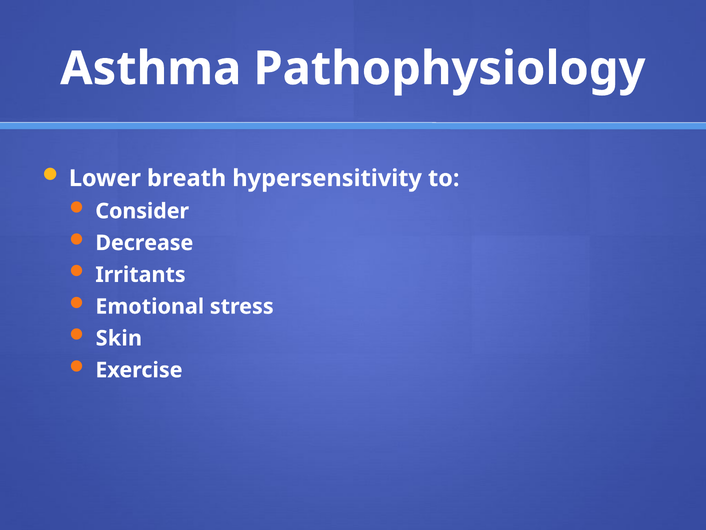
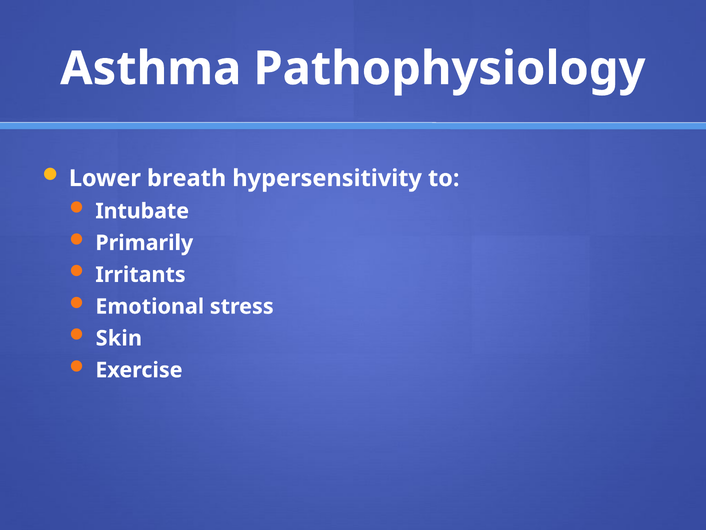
Consider: Consider -> Intubate
Decrease: Decrease -> Primarily
